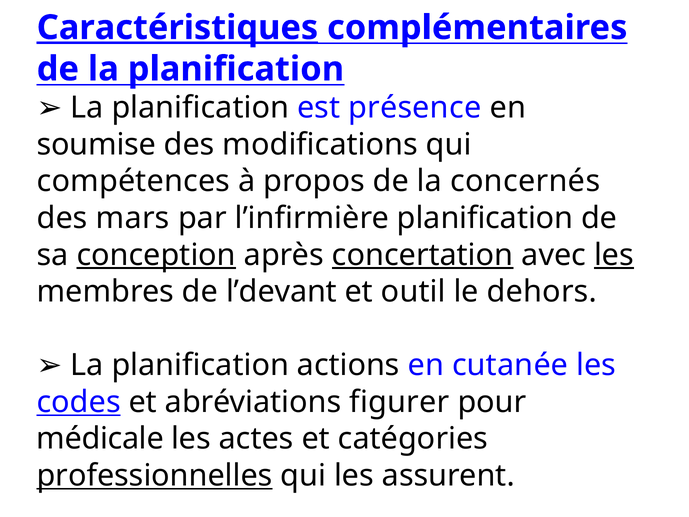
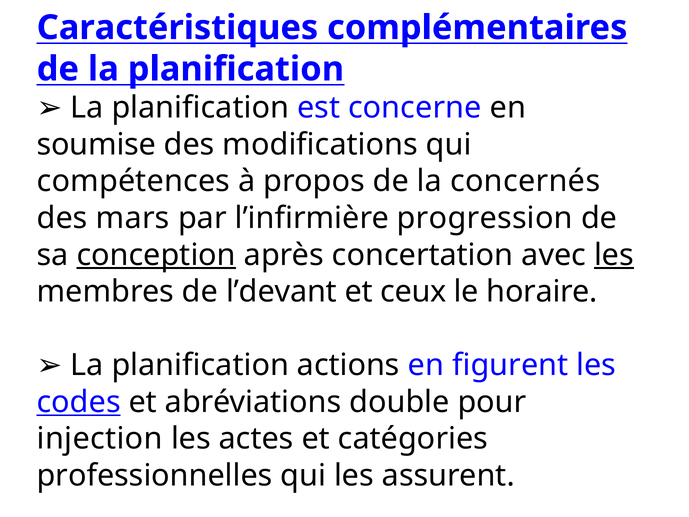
Caractéristiques underline: present -> none
présence: présence -> concerne
l’infirmière planification: planification -> progression
concertation underline: present -> none
outil: outil -> ceux
dehors: dehors -> horaire
cutanée: cutanée -> figurent
figurer: figurer -> double
médicale: médicale -> injection
professionnelles underline: present -> none
